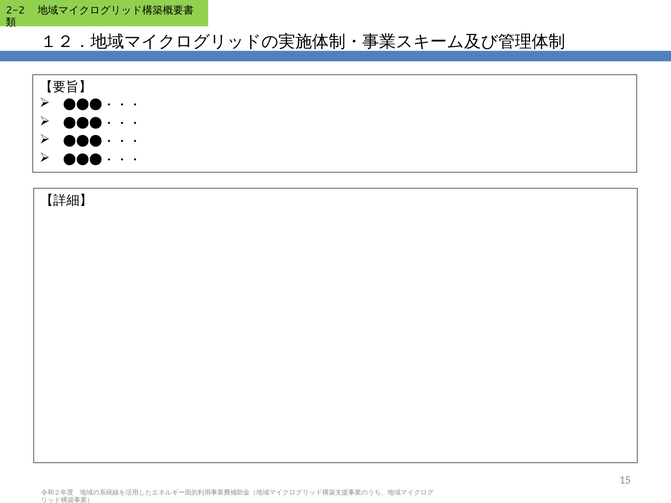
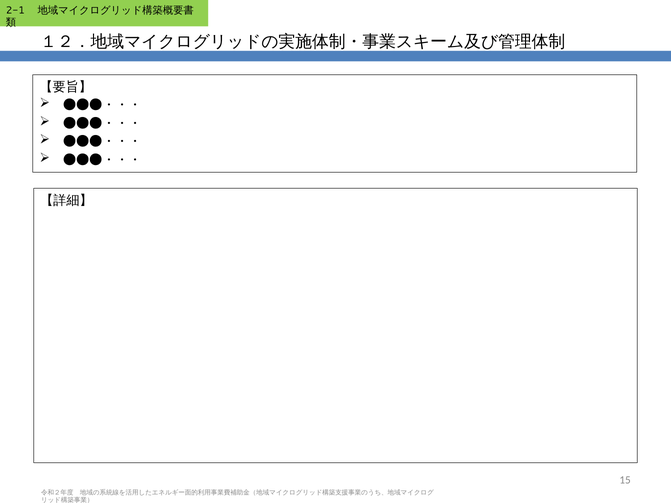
2-2: 2-2 -> 2-1
